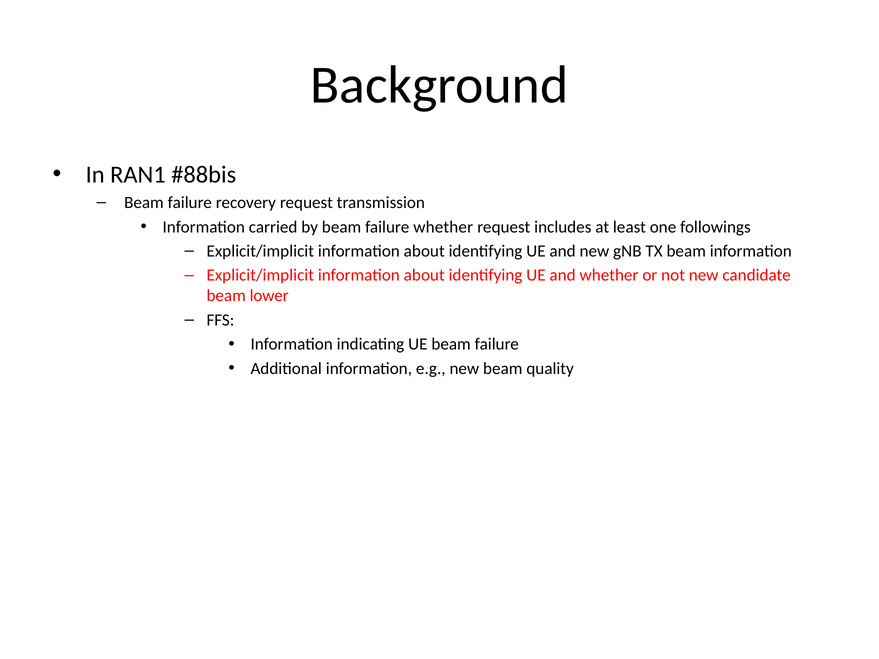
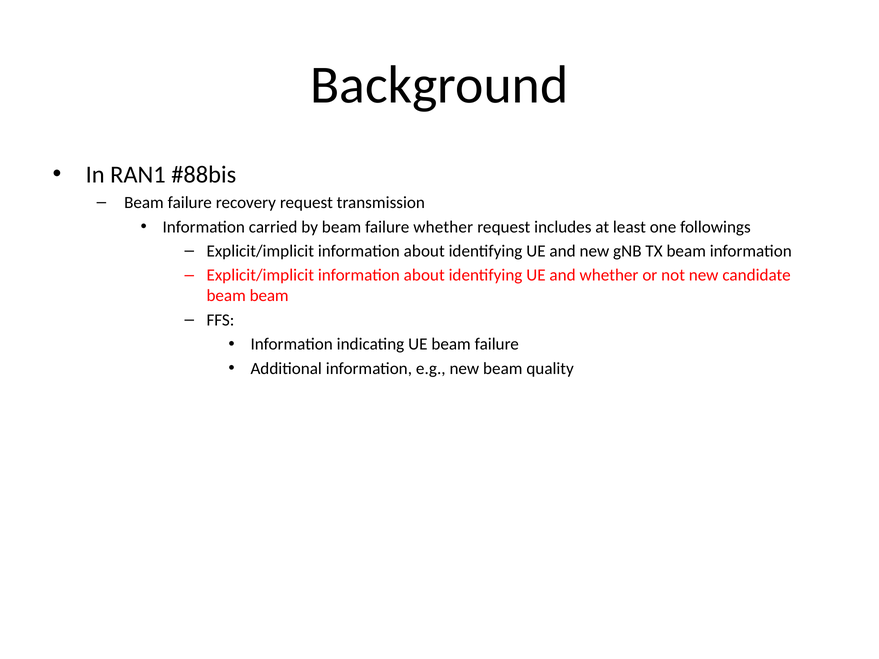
beam lower: lower -> beam
